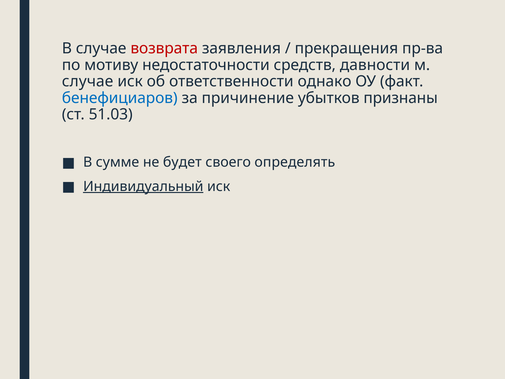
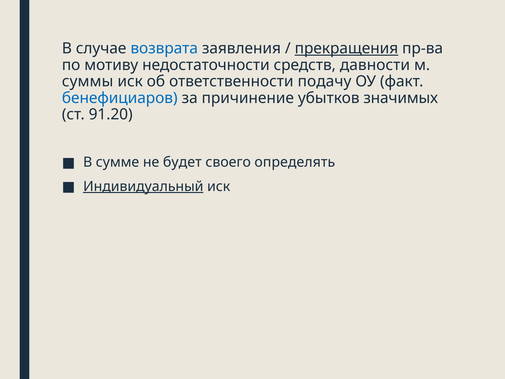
возврата colour: red -> blue
прекращения underline: none -> present
случае at (88, 81): случае -> суммы
однако: однако -> подачу
признаны: признаны -> значимых
51.03: 51.03 -> 91.20
